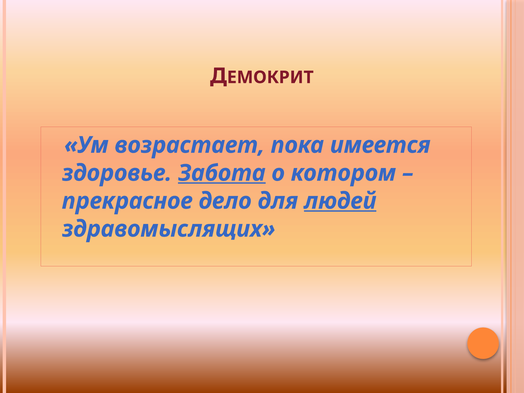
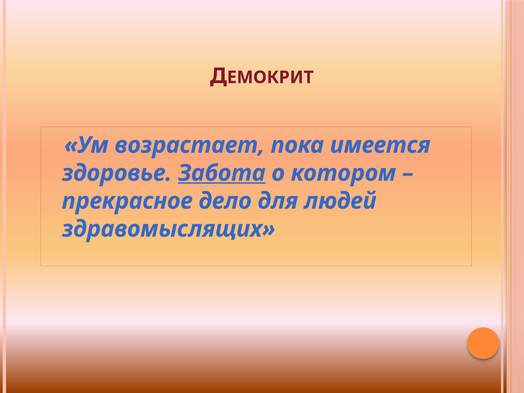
людей underline: present -> none
